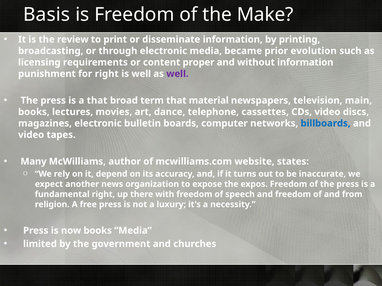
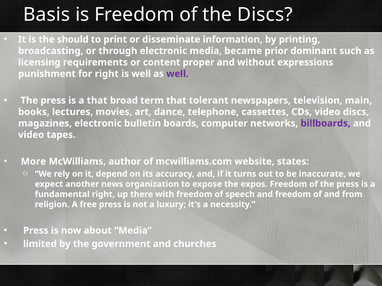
the Make: Make -> Discs
review: review -> should
evolution: evolution -> dominant
without information: information -> expressions
material: material -> tolerant
billboards colour: blue -> purple
Many: Many -> More
now books: books -> about
